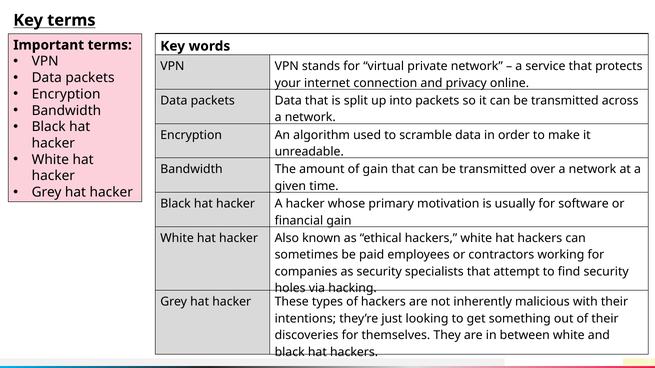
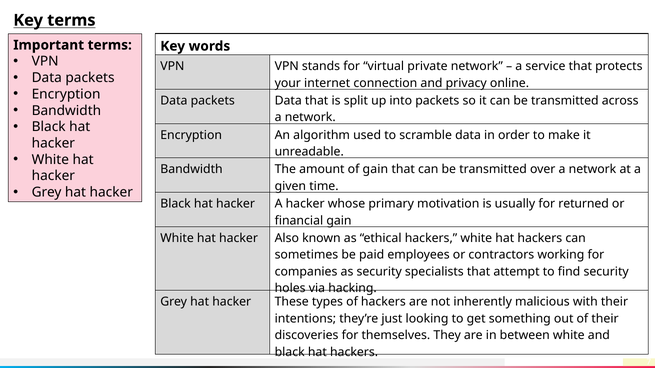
software: software -> returned
